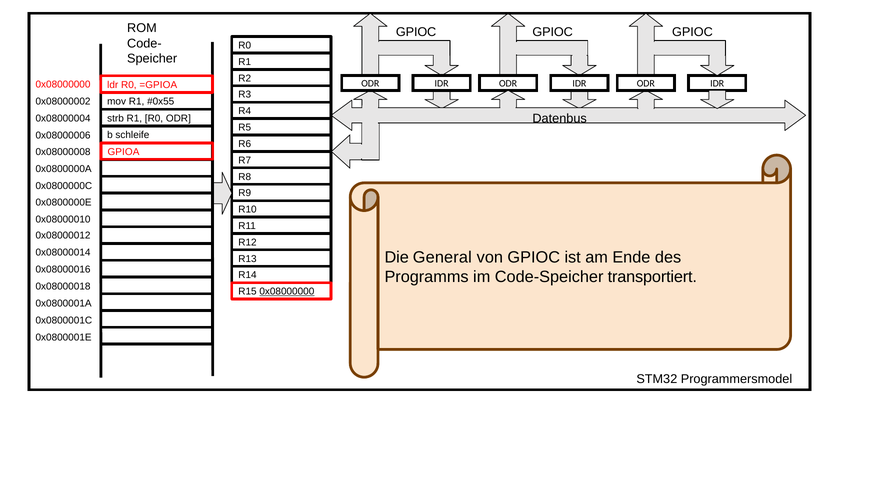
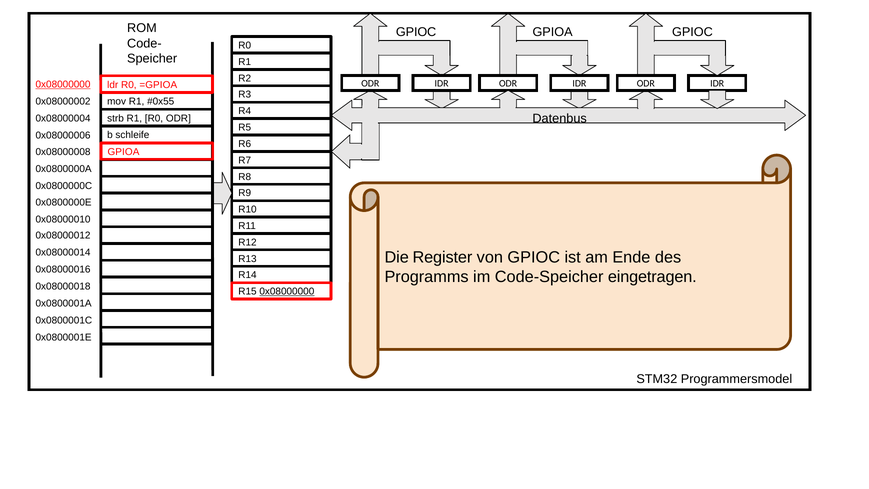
GPIOC at (553, 32): GPIOC -> GPIOA
0x08000000 at (63, 84) underline: none -> present
General: General -> Register
transportiert: transportiert -> eingetragen
